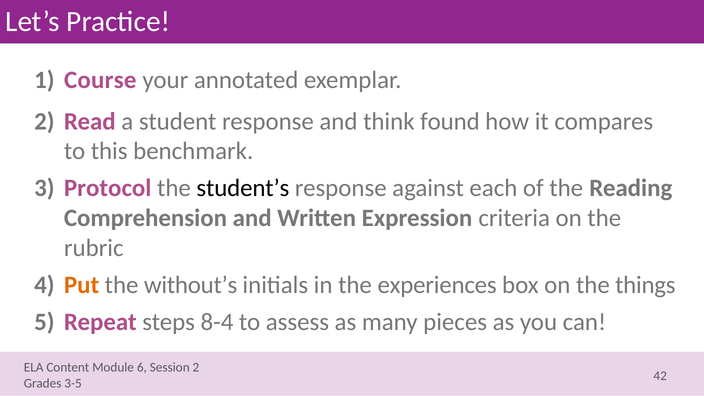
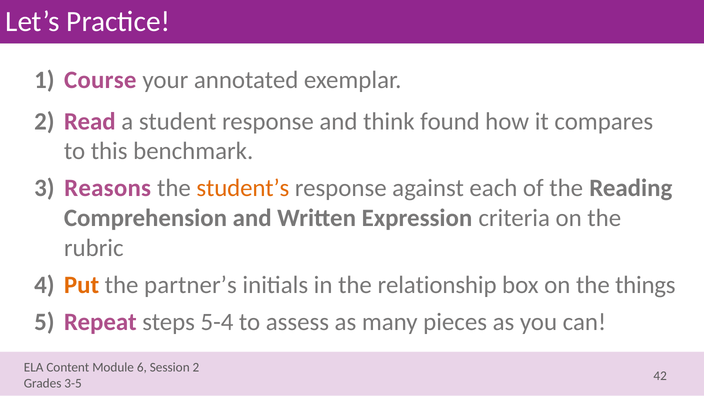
Protocol: Protocol -> Reasons
student’s colour: black -> orange
without’s: without’s -> partner’s
experiences: experiences -> relationship
8-4: 8-4 -> 5-4
